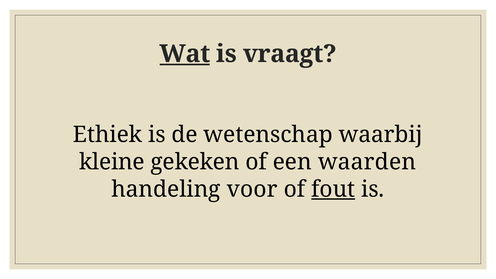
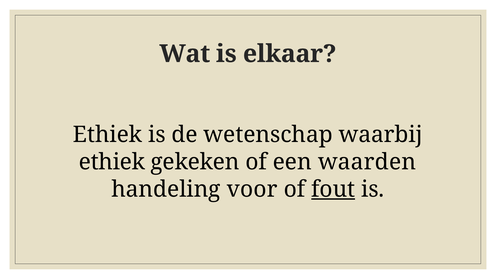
Wat underline: present -> none
vraagt: vraagt -> elkaar
kleine at (112, 162): kleine -> ethiek
